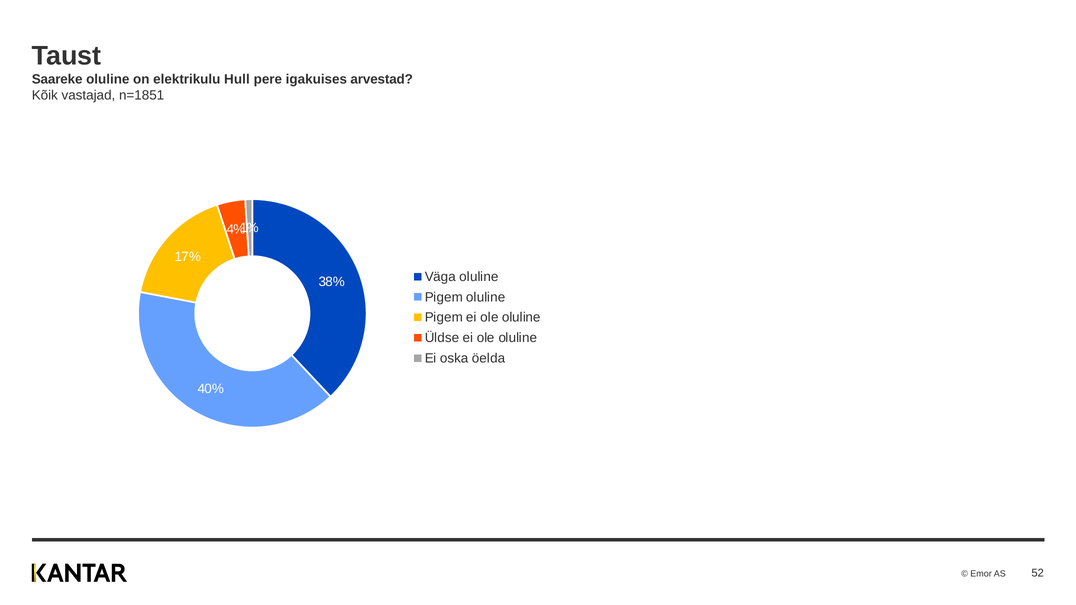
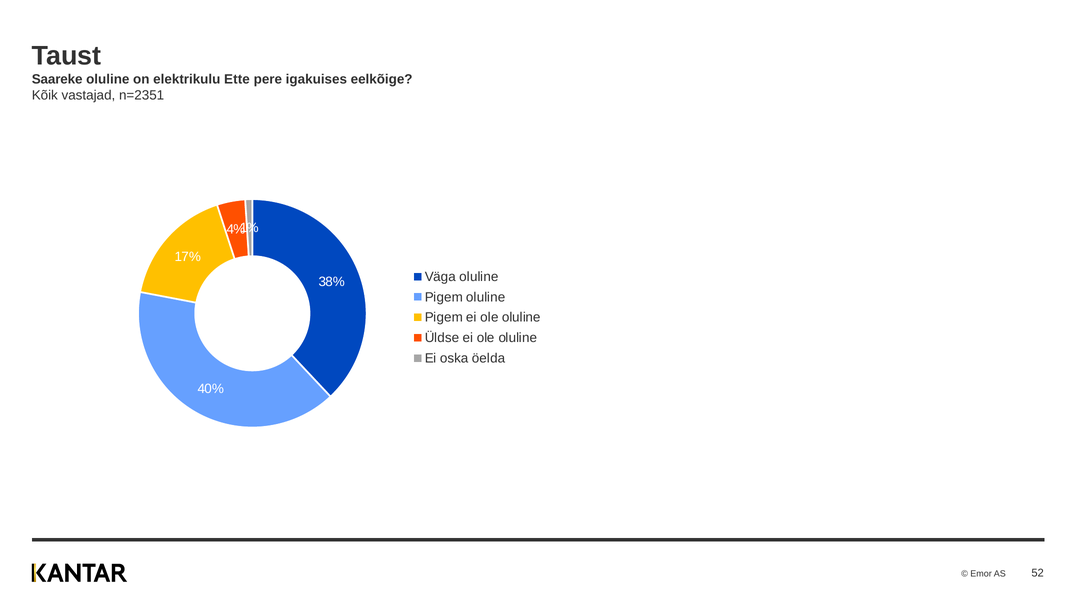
Hull: Hull -> Ette
arvestad: arvestad -> eelkõige
n=1851: n=1851 -> n=2351
